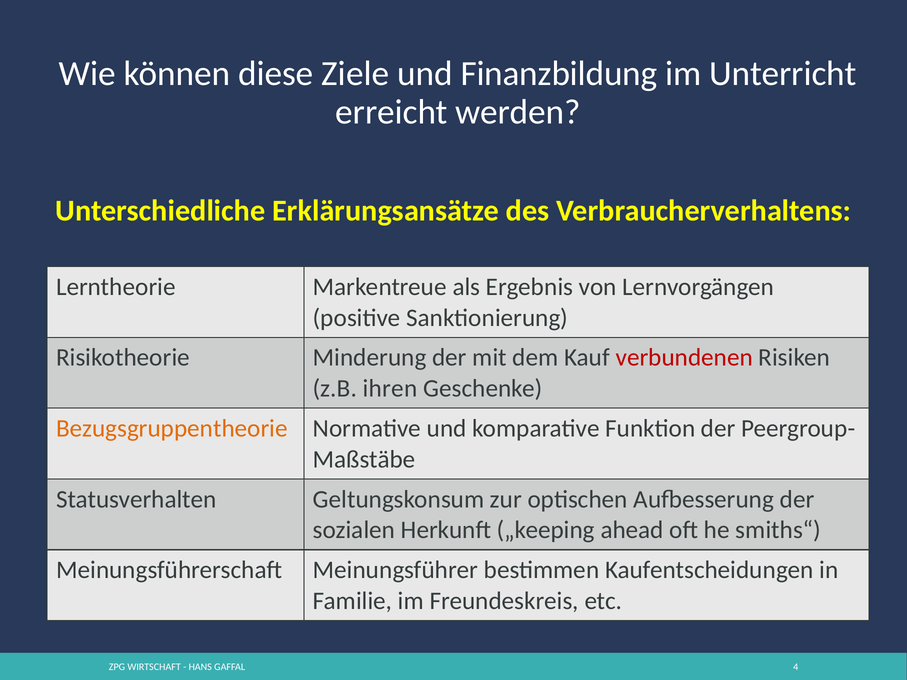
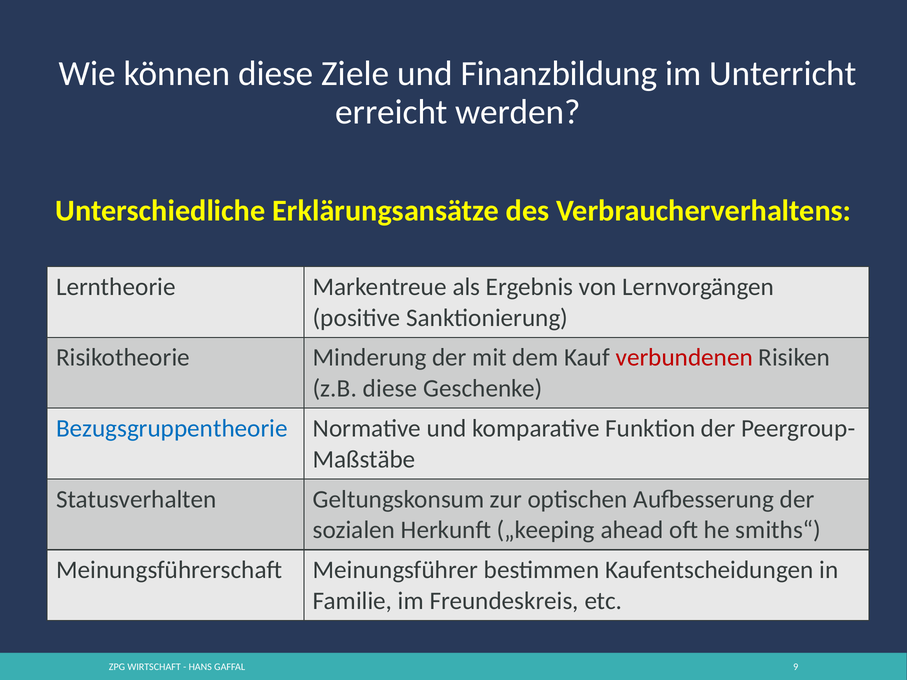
z.B ihren: ihren -> diese
Bezugsgruppentheorie colour: orange -> blue
4: 4 -> 9
